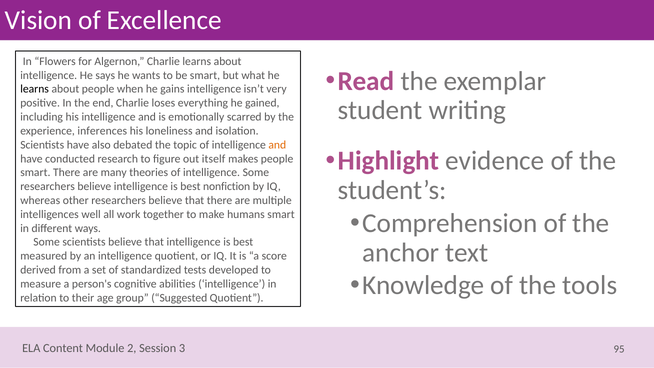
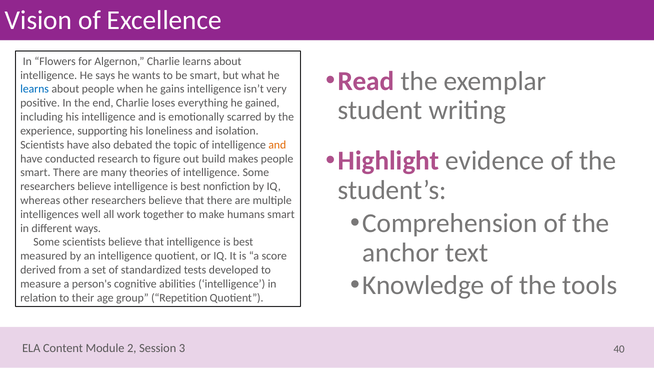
learns at (35, 89) colour: black -> blue
inferences: inferences -> supporting
itself: itself -> build
Suggested: Suggested -> Repetition
95: 95 -> 40
